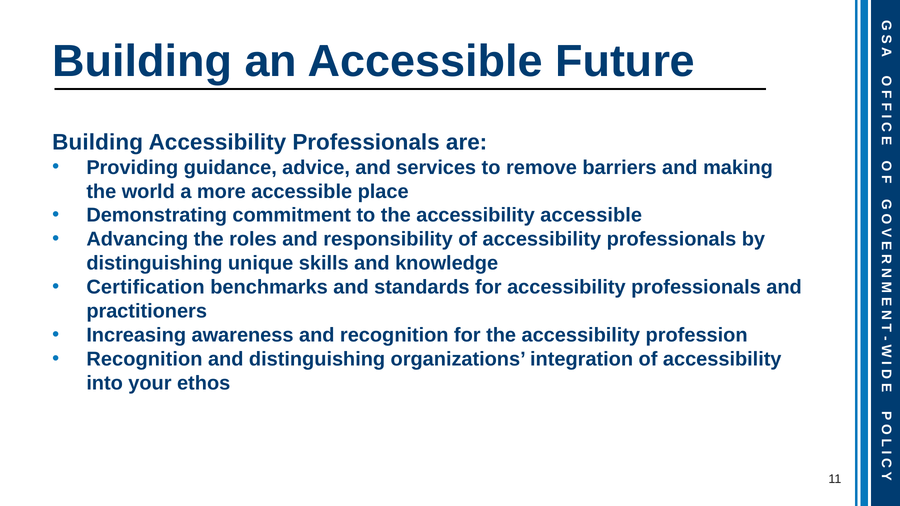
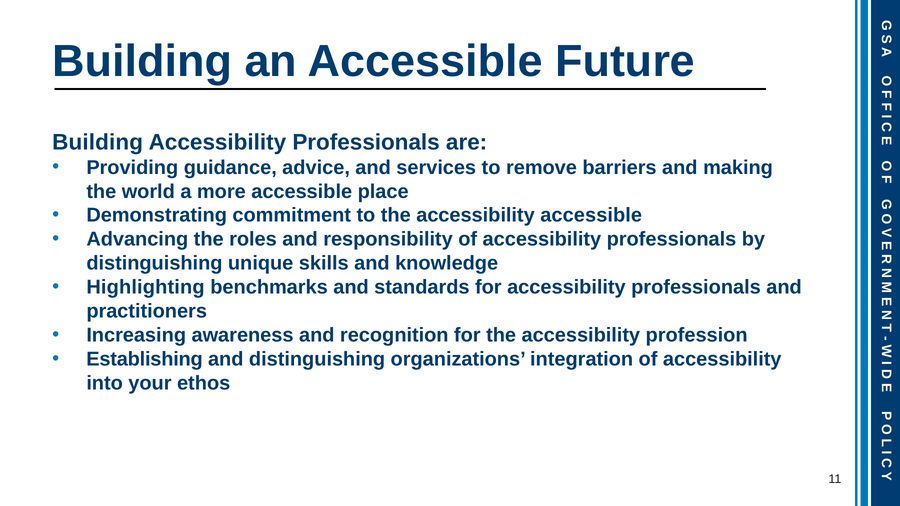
Certification: Certification -> Highlighting
Recognition at (144, 359): Recognition -> Establishing
